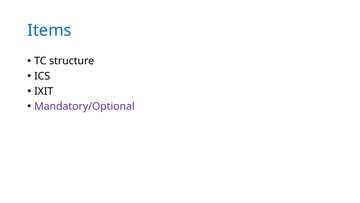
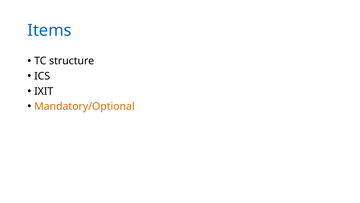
Mandatory/Optional colour: purple -> orange
